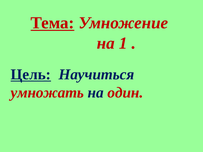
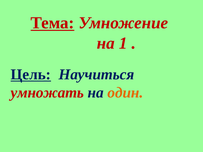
один colour: red -> orange
